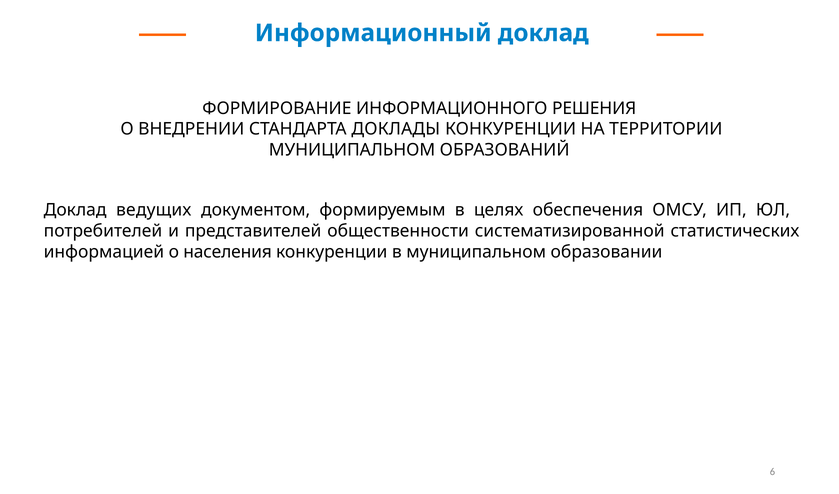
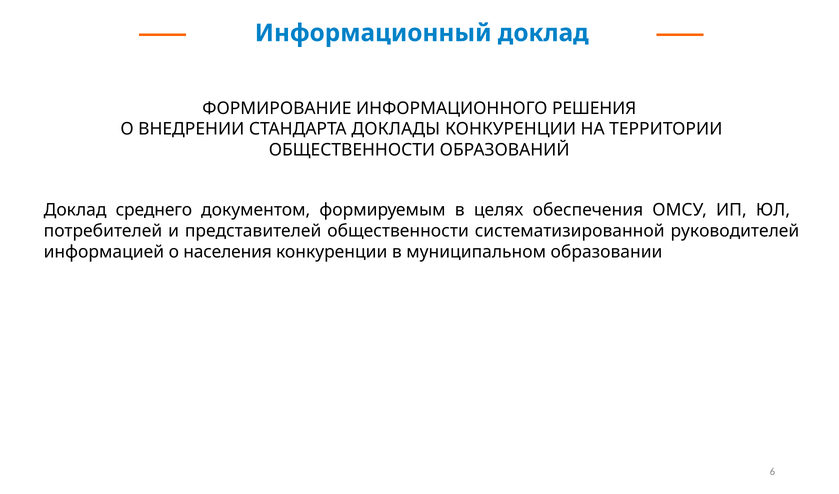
МУНИЦИПАЛЬНОМ at (352, 150): МУНИЦИПАЛЬНОМ -> ОБЩЕСТВЕННОСТИ
ведущих: ведущих -> среднего
статистических: статистических -> руководителей
